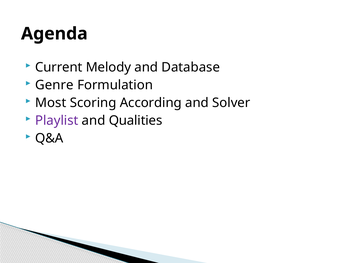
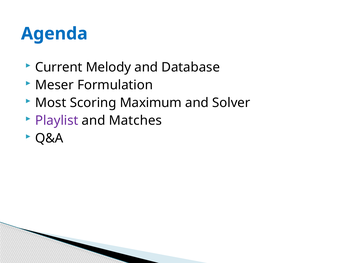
Agenda colour: black -> blue
Genre: Genre -> Meser
According: According -> Maximum
Qualities: Qualities -> Matches
